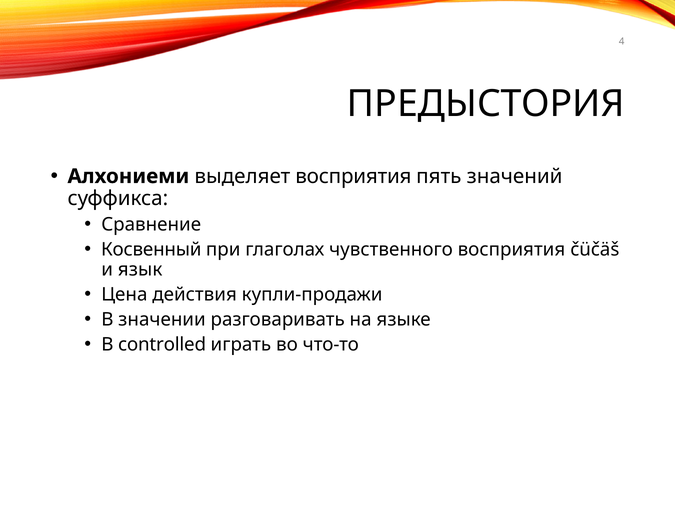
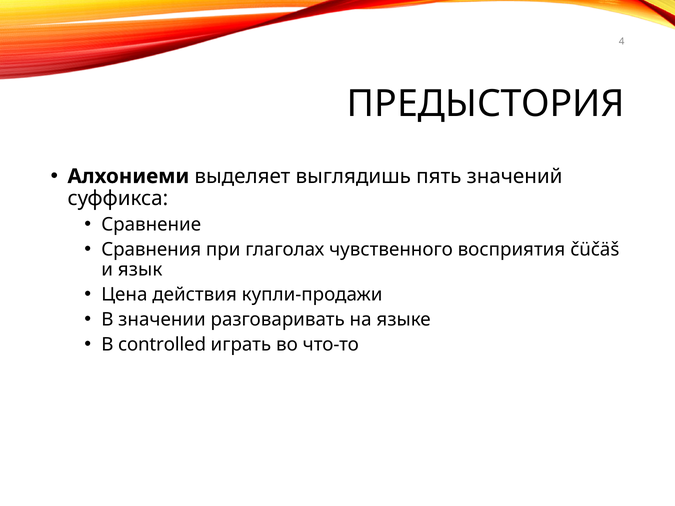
выделяет восприятия: восприятия -> выглядишь
Косвенный: Косвенный -> Сравнения
